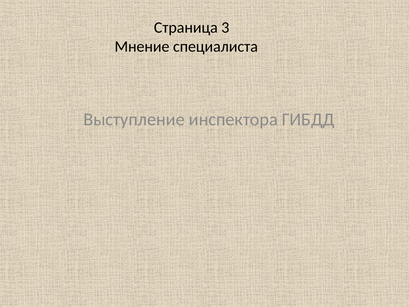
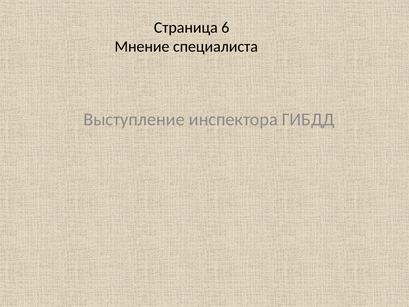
3: 3 -> 6
